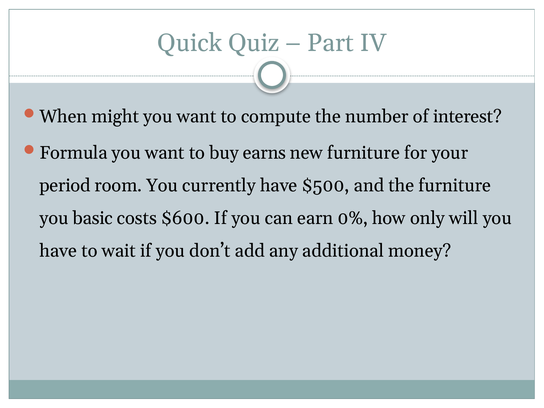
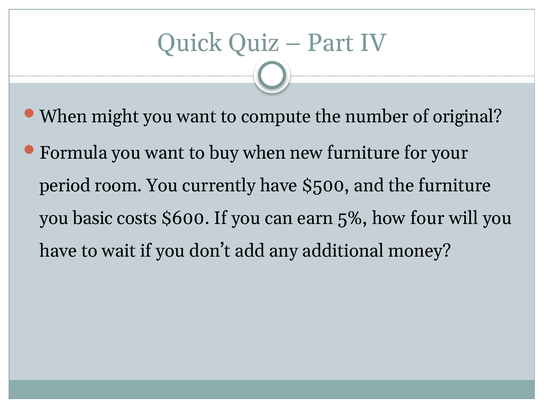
interest: interest -> original
buy earns: earns -> when
0%: 0% -> 5%
only: only -> four
